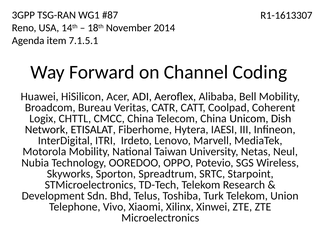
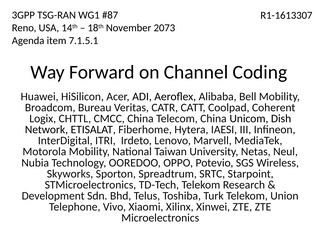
2014: 2014 -> 2073
